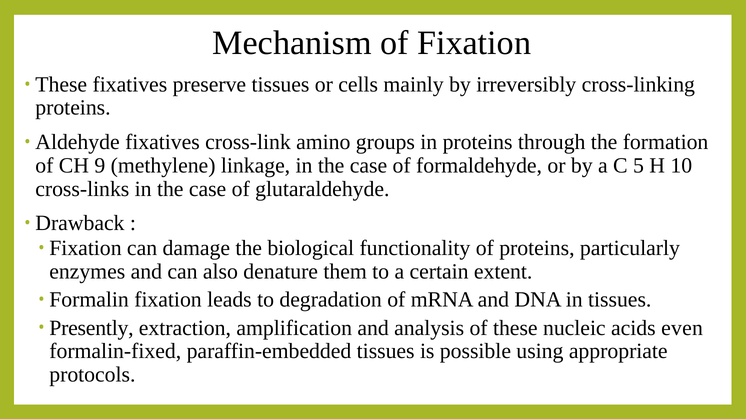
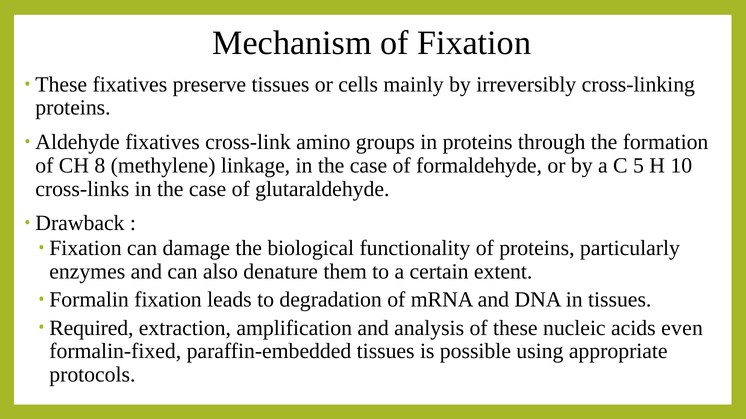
9: 9 -> 8
Presently: Presently -> Required
